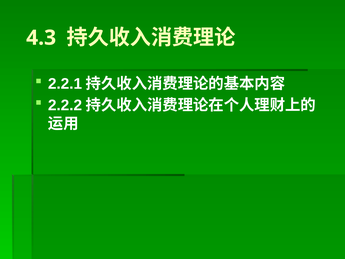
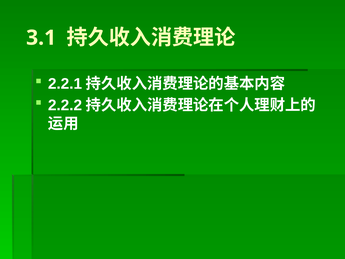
4.3: 4.3 -> 3.1
